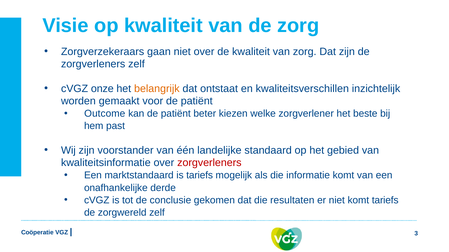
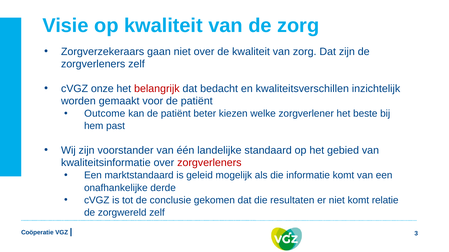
belangrijk colour: orange -> red
ontstaat: ontstaat -> bedacht
is tariefs: tariefs -> geleid
komt tariefs: tariefs -> relatie
